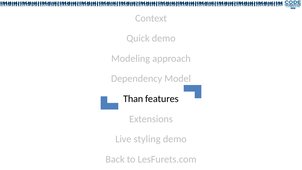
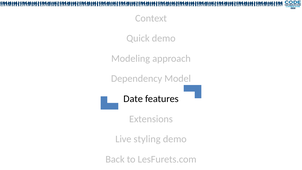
Than: Than -> Date
